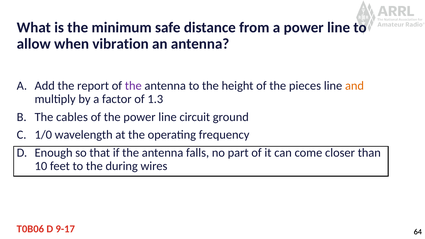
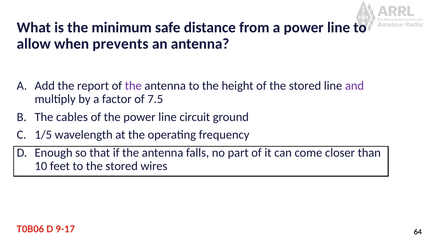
vibration: vibration -> prevents
of the pieces: pieces -> stored
and colour: orange -> purple
1.3: 1.3 -> 7.5
1/0: 1/0 -> 1/5
to the during: during -> stored
